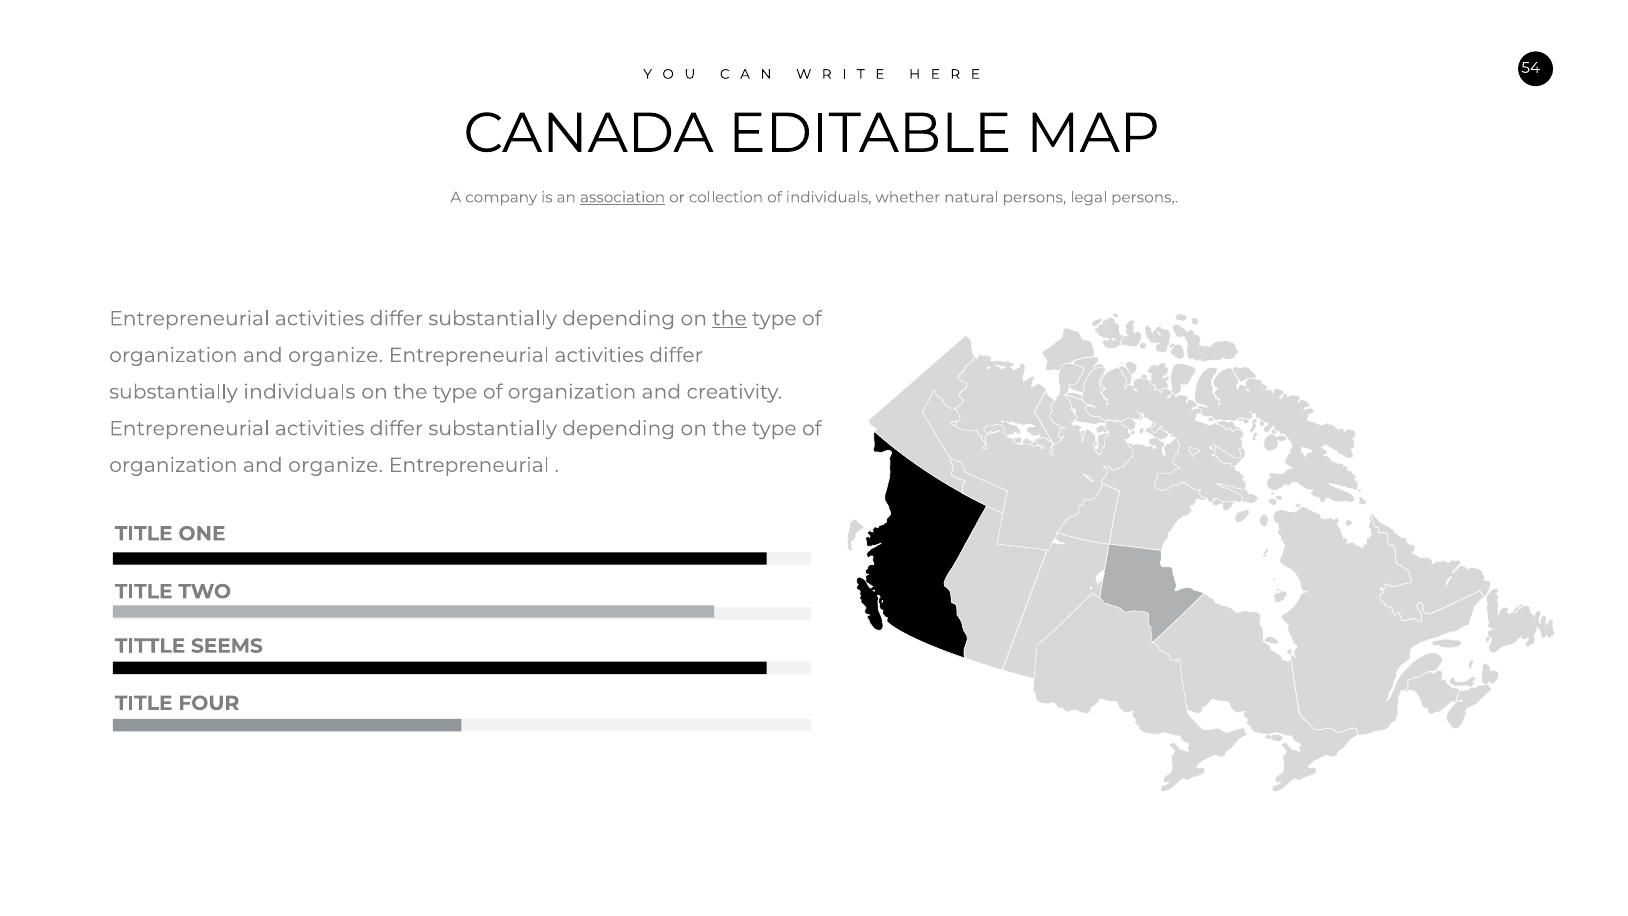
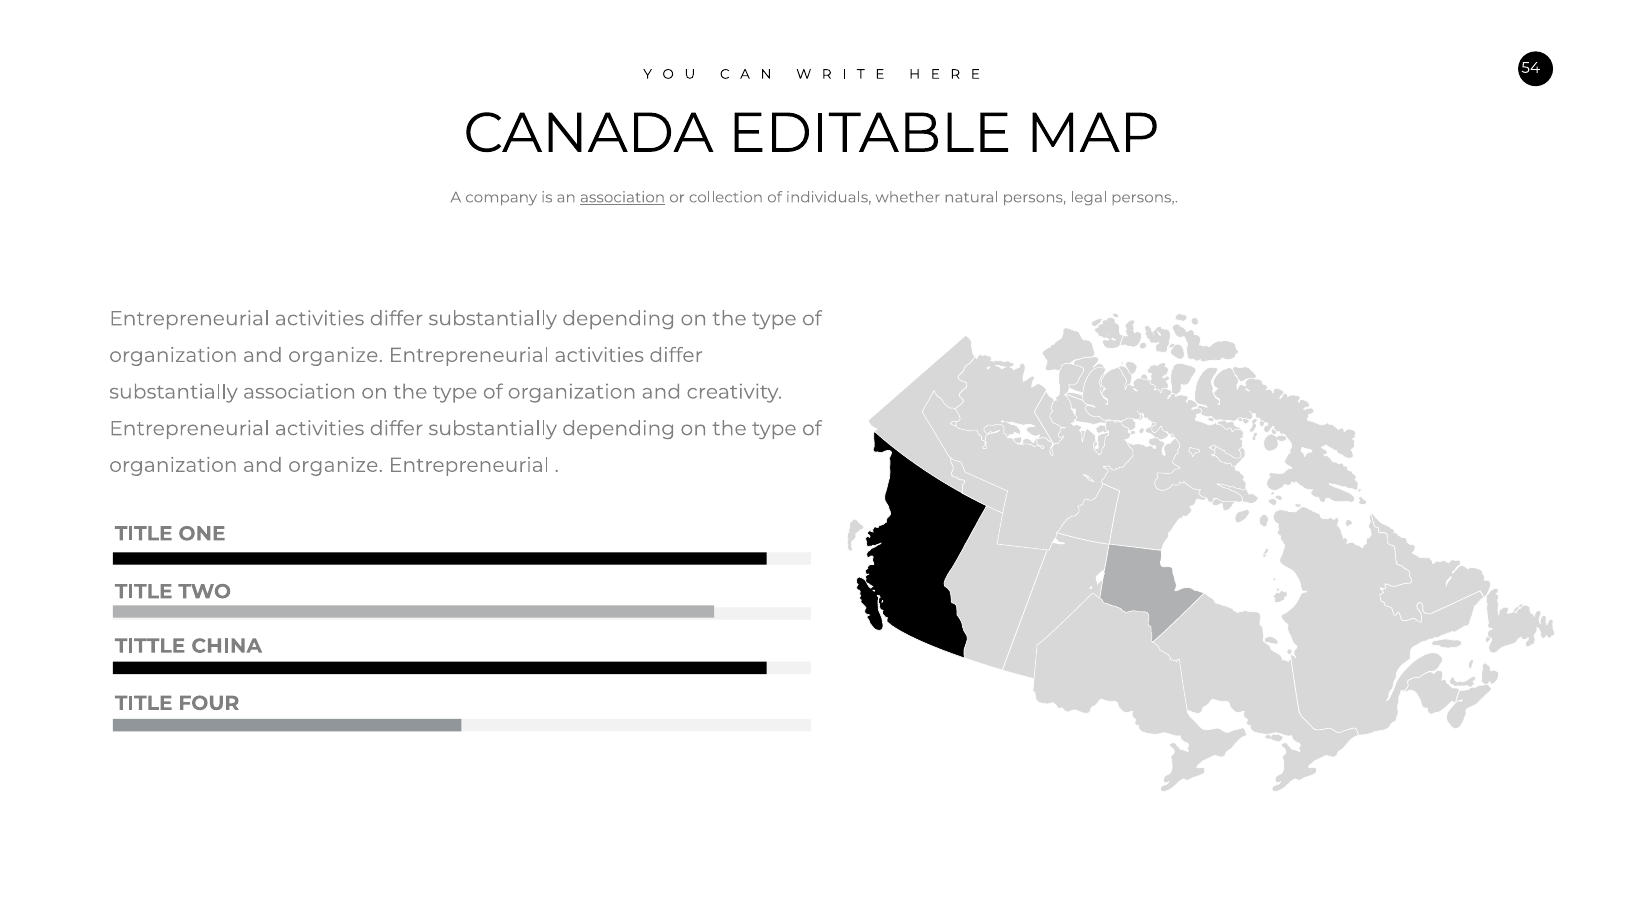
the at (730, 319) underline: present -> none
substantially individuals: individuals -> association
SEEMS: SEEMS -> CHINA
